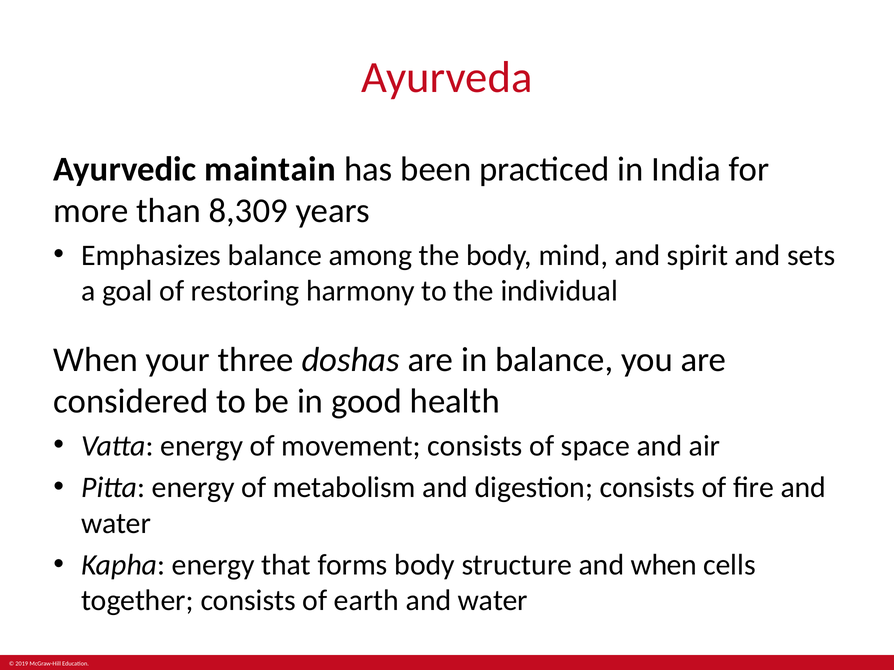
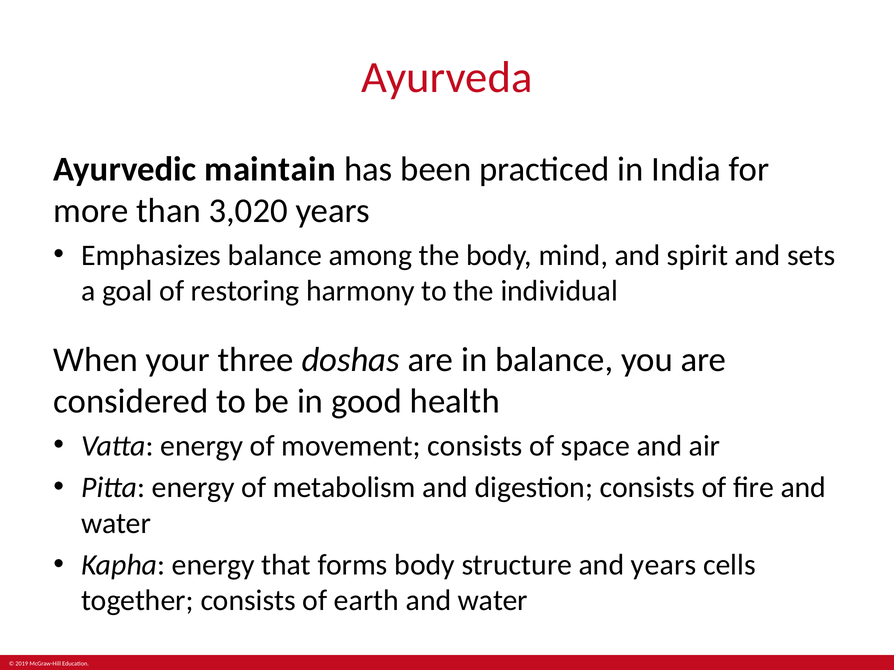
8,309: 8,309 -> 3,020
and when: when -> years
